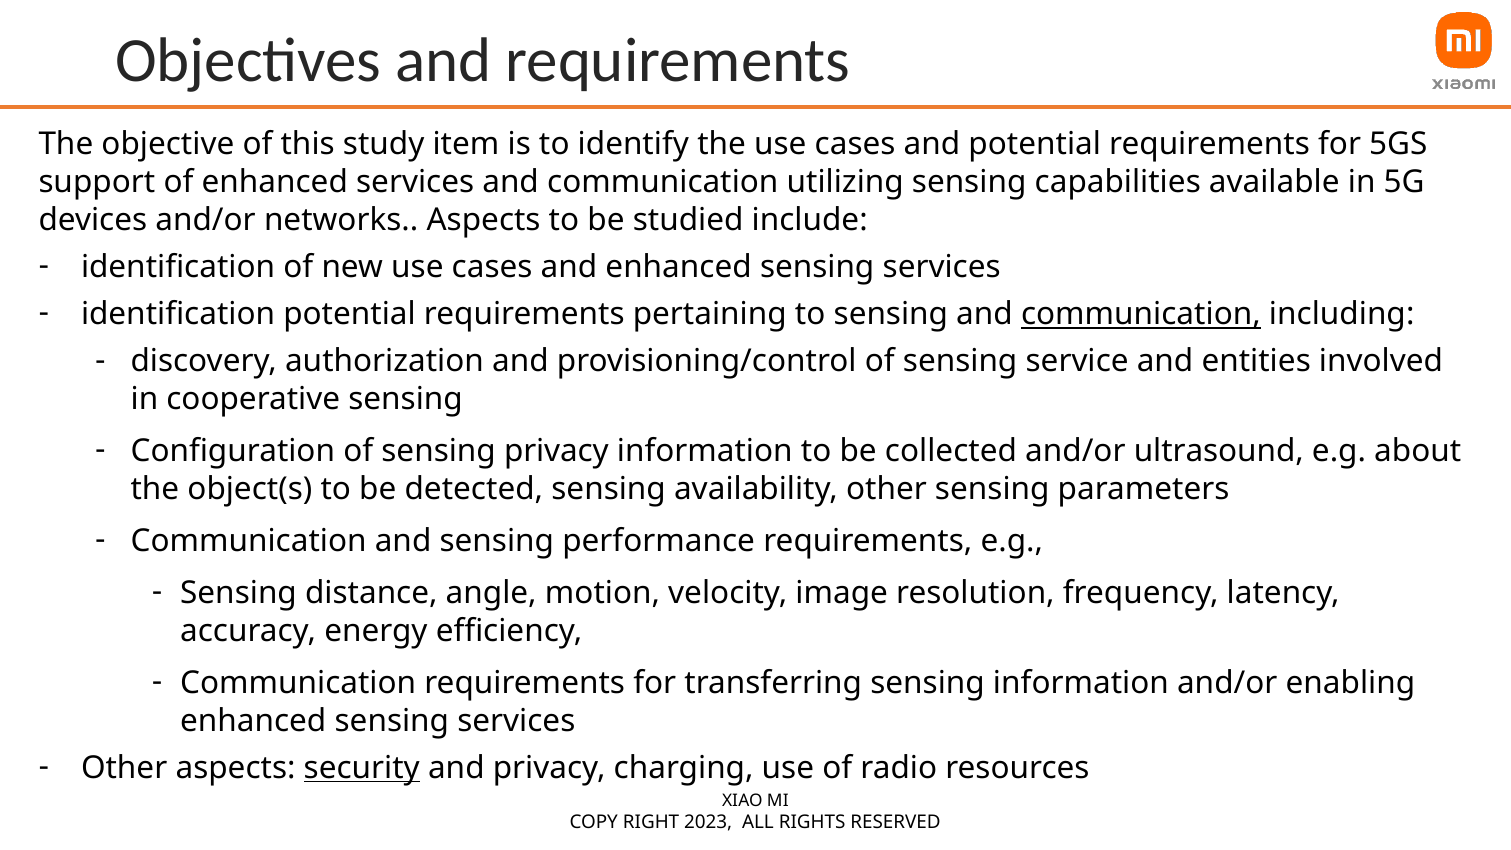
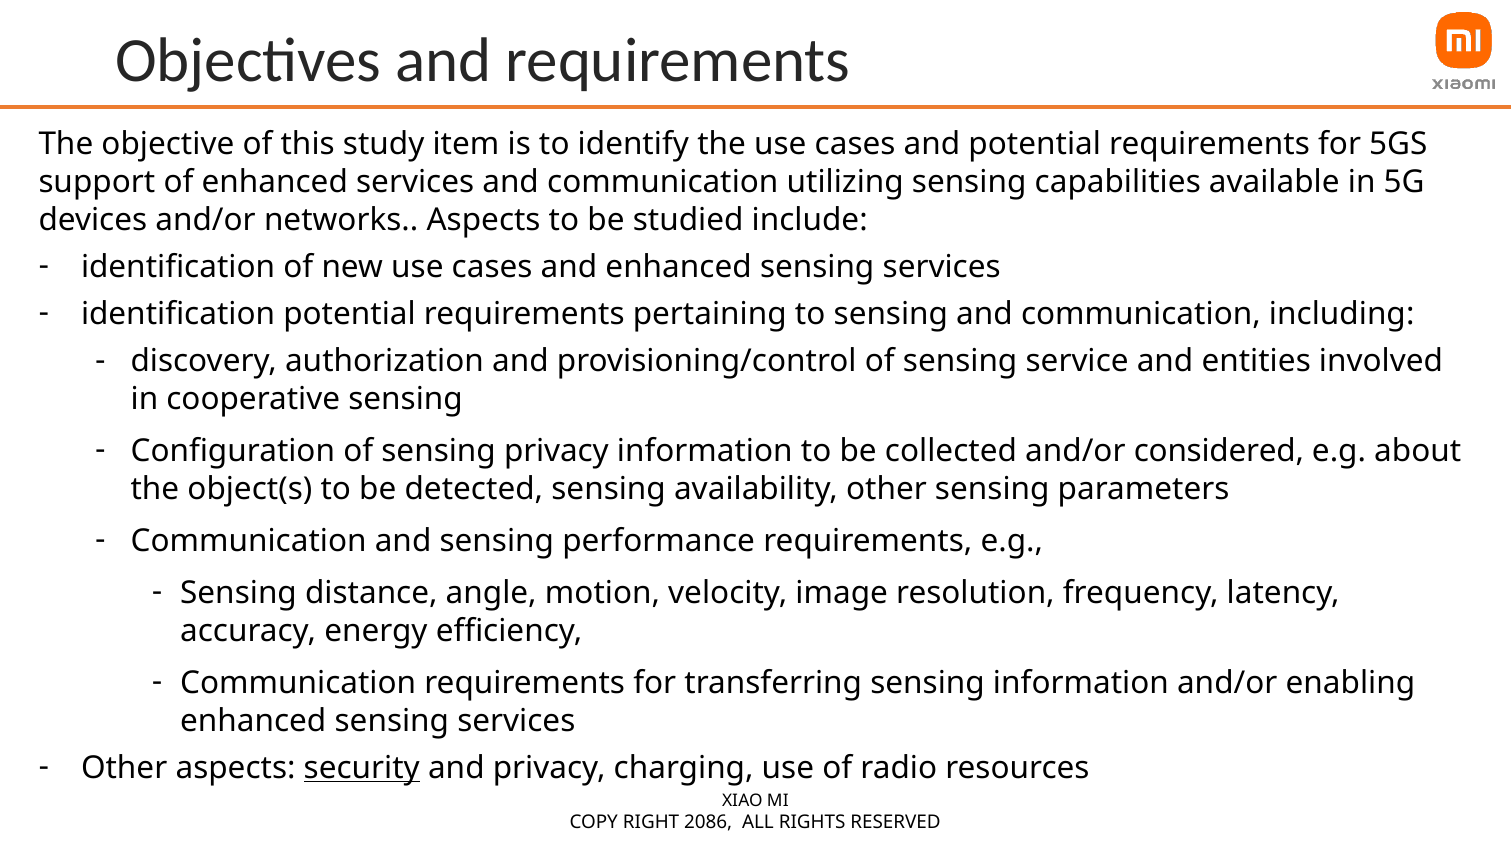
communication at (1141, 314) underline: present -> none
ultrasound: ultrasound -> considered
2023: 2023 -> 2086
